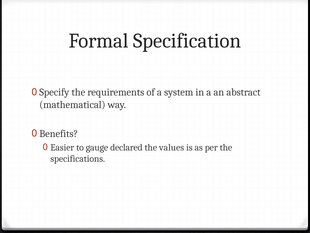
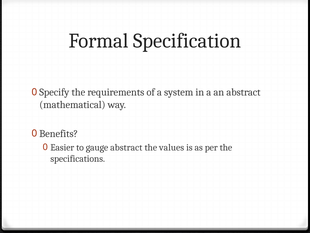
gauge declared: declared -> abstract
